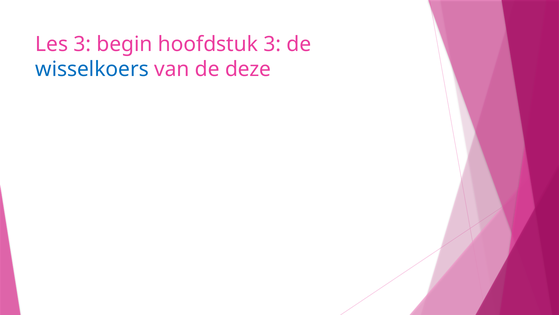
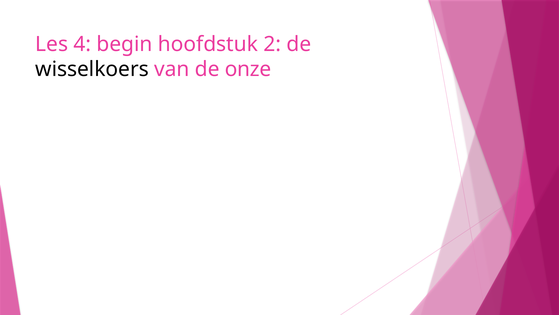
Les 3: 3 -> 4
hoofdstuk 3: 3 -> 2
wisselkoers colour: blue -> black
deze: deze -> onze
